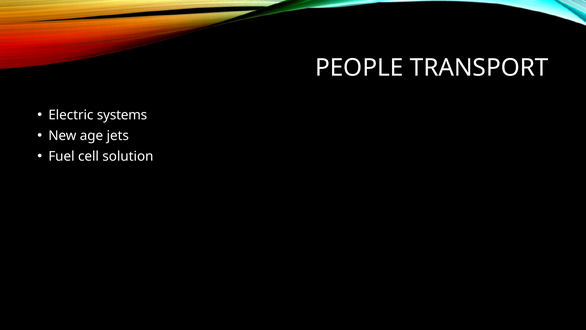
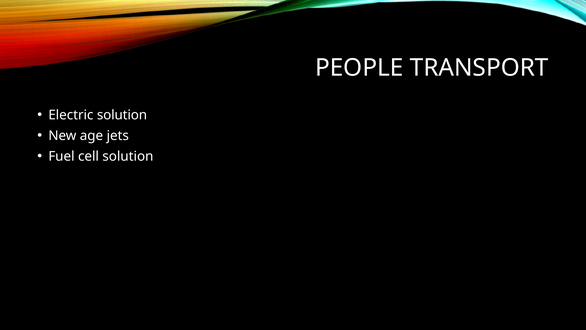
Electric systems: systems -> solution
